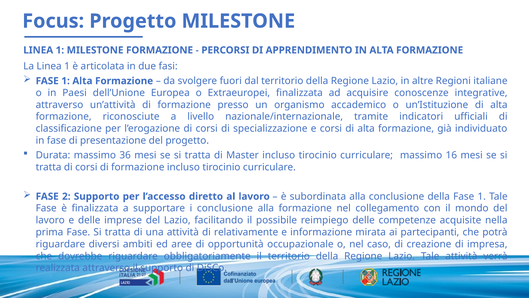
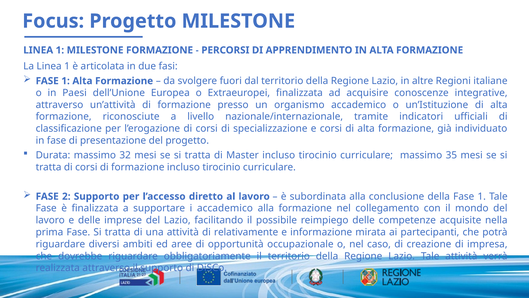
36: 36 -> 32
16: 16 -> 35
i conclusione: conclusione -> accademico
